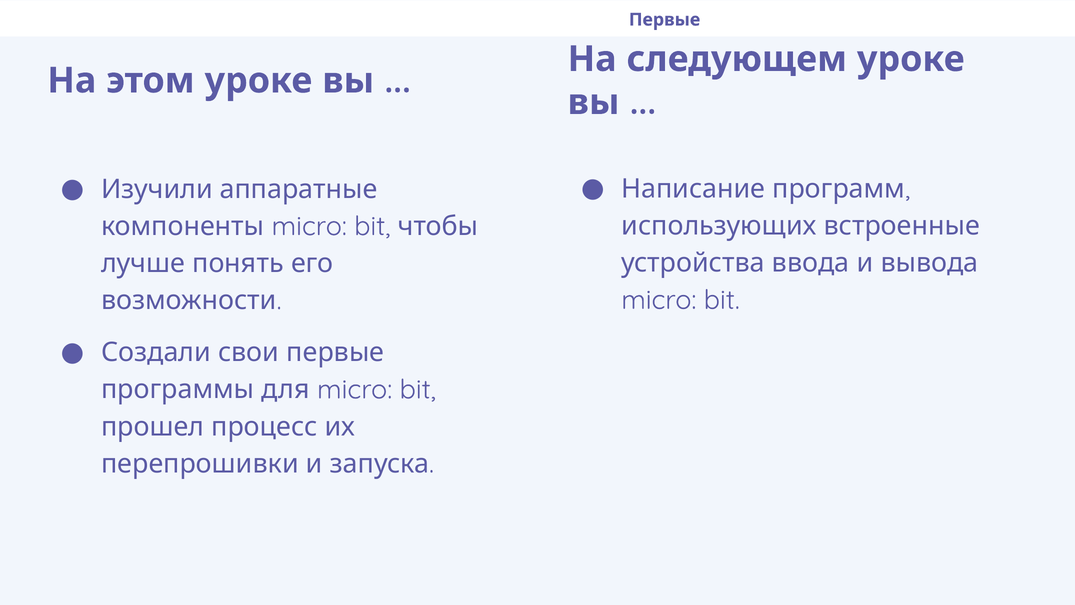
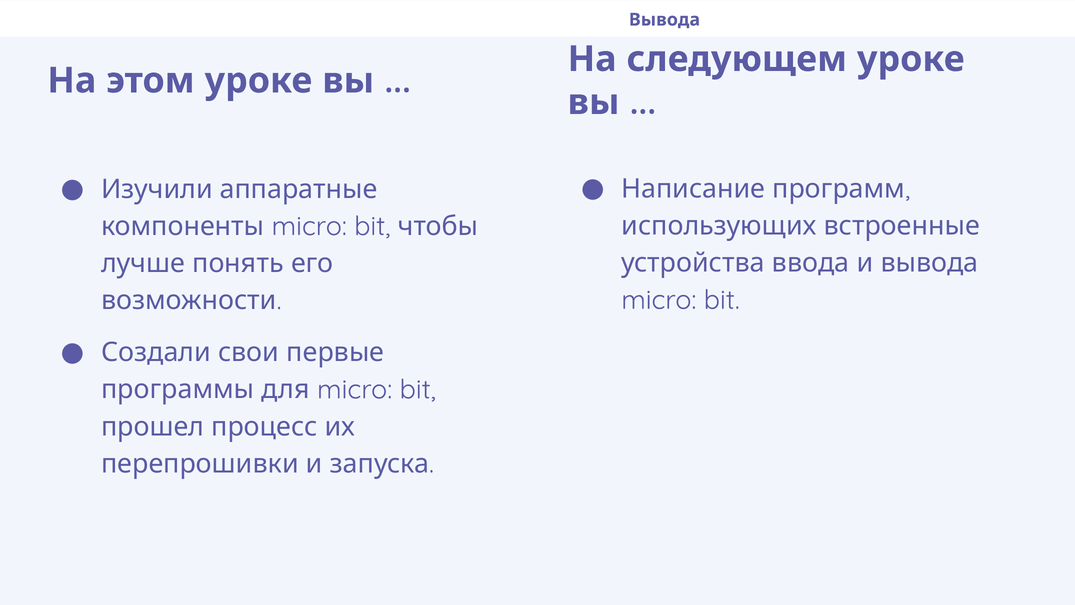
Первые at (665, 20): Первые -> Вывода
